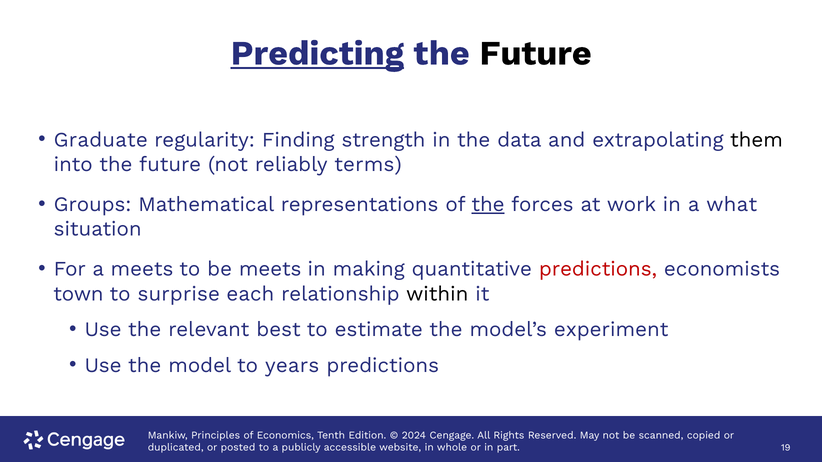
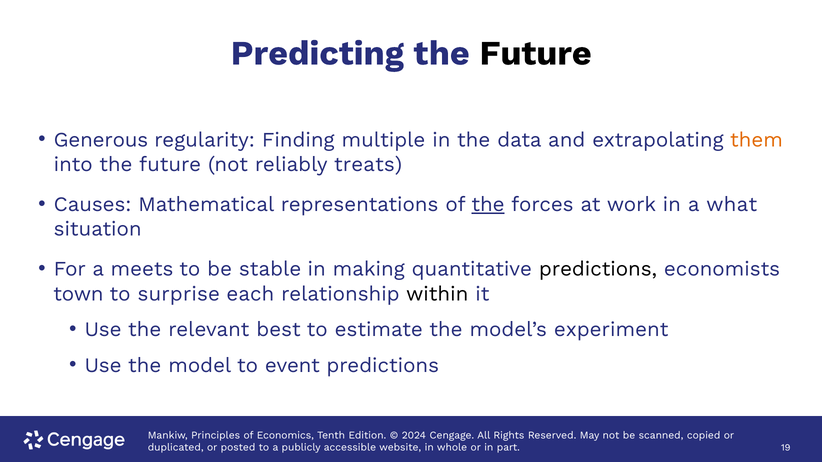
Predicting underline: present -> none
Graduate: Graduate -> Generous
strength: strength -> multiple
them colour: black -> orange
terms: terms -> treats
Groups: Groups -> Causes
be meets: meets -> stable
predictions at (598, 269) colour: red -> black
years: years -> event
